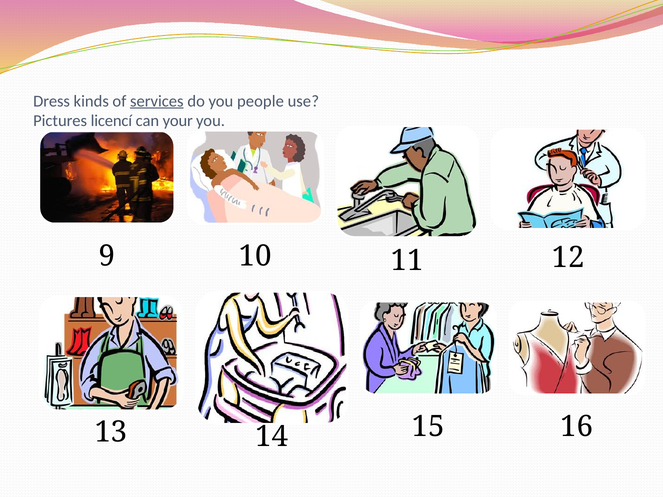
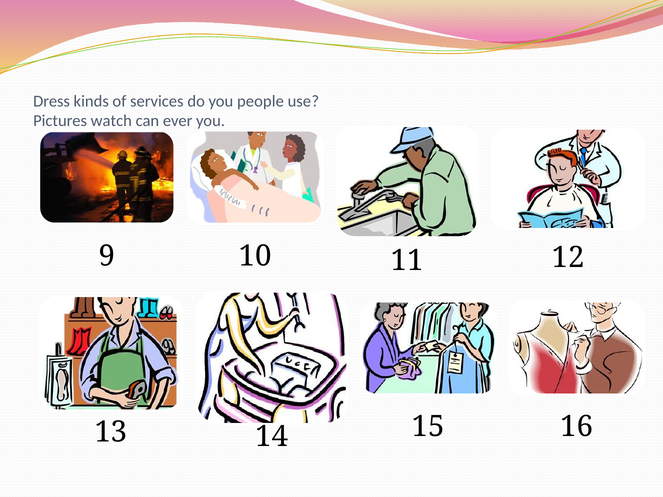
services underline: present -> none
licencí: licencí -> watch
your: your -> ever
